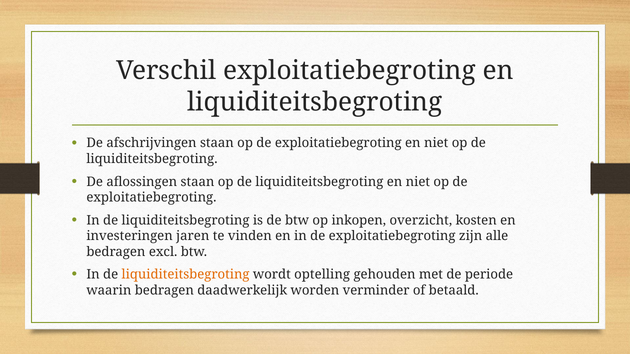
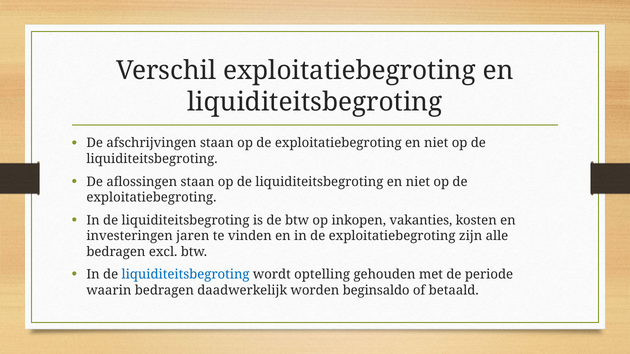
overzicht: overzicht -> vakanties
liquiditeitsbegroting at (186, 275) colour: orange -> blue
verminder: verminder -> beginsaldo
